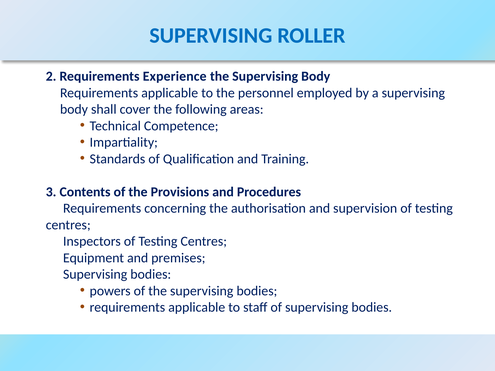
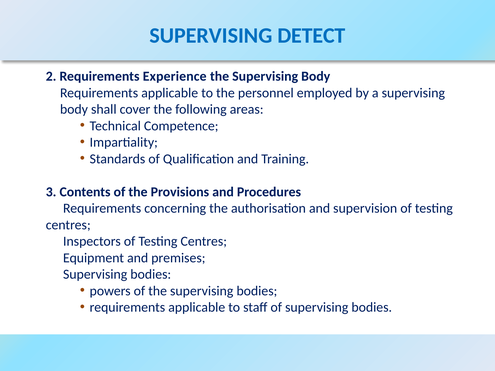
ROLLER: ROLLER -> DETECT
